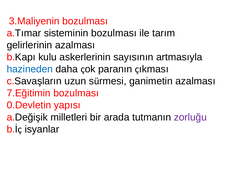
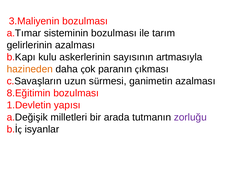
hazineden colour: blue -> orange
7.Eğitimin: 7.Eğitimin -> 8.Eğitimin
0.Devletin: 0.Devletin -> 1.Devletin
